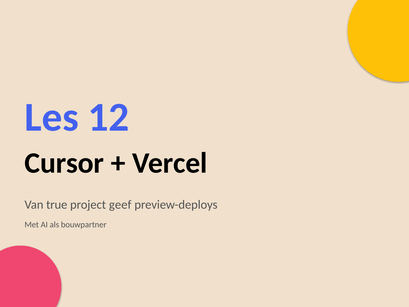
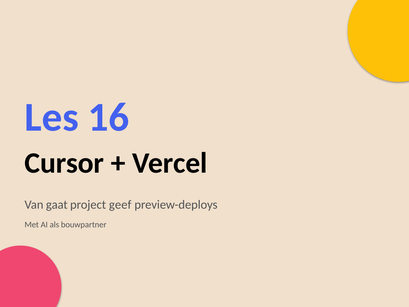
12: 12 -> 16
true: true -> gaat
